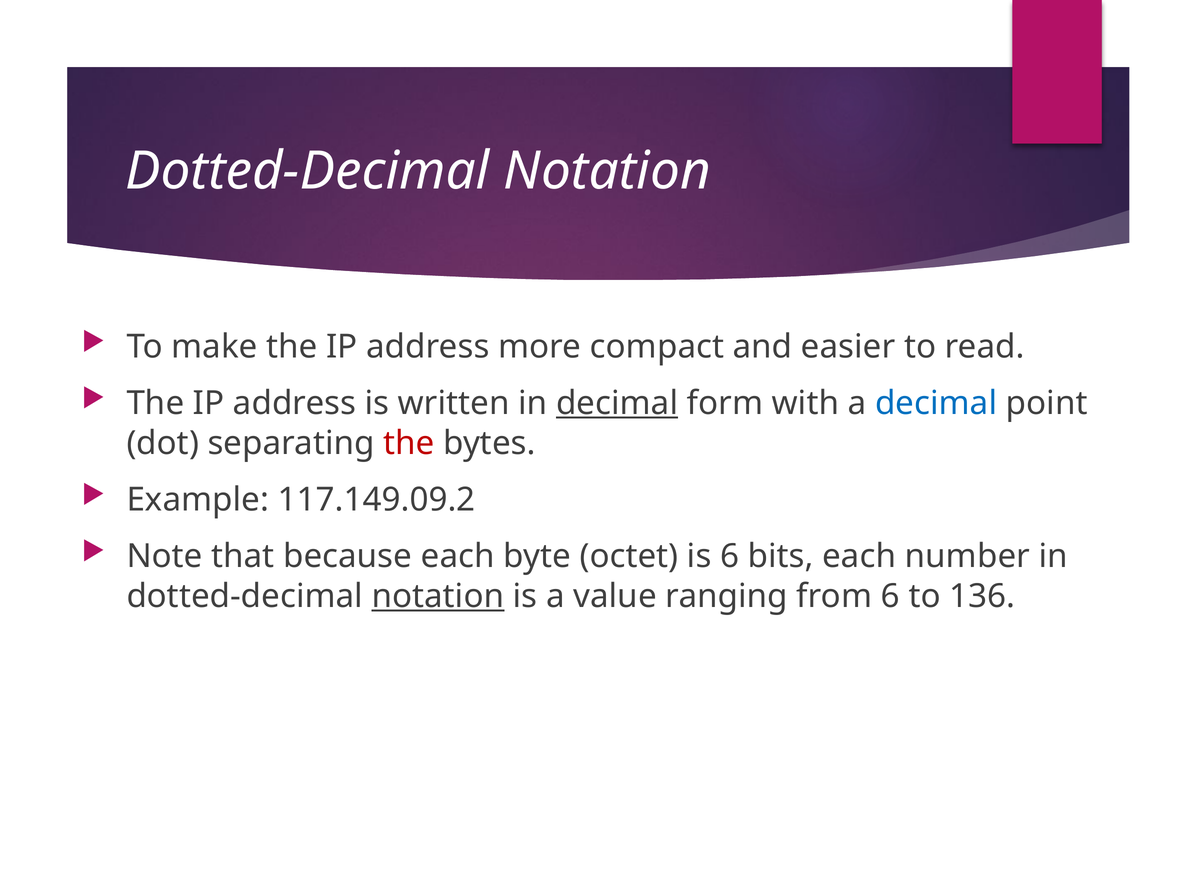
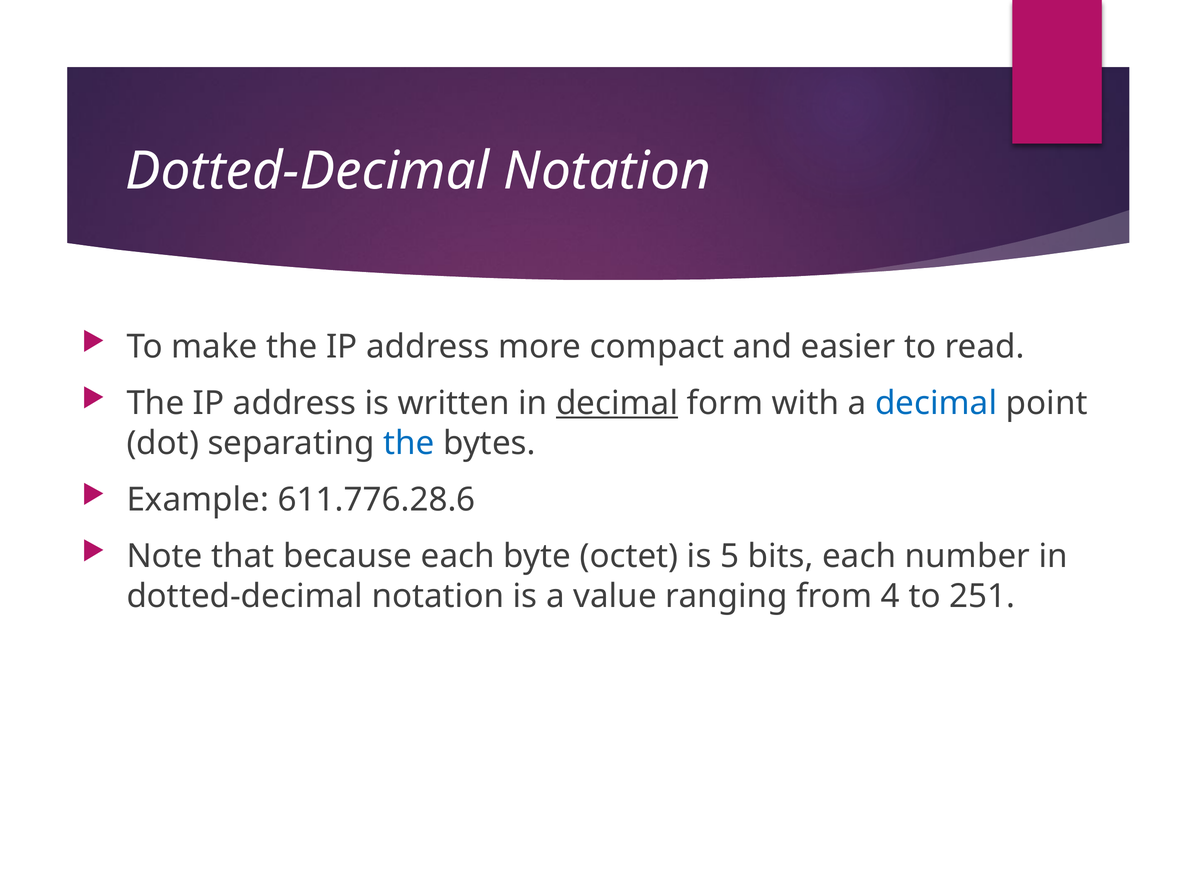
the at (409, 443) colour: red -> blue
117.149.09.2: 117.149.09.2 -> 611.776.28.6
is 6: 6 -> 5
notation at (438, 596) underline: present -> none
from 6: 6 -> 4
136: 136 -> 251
